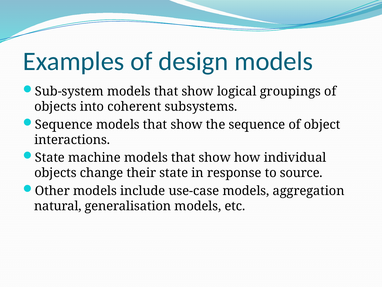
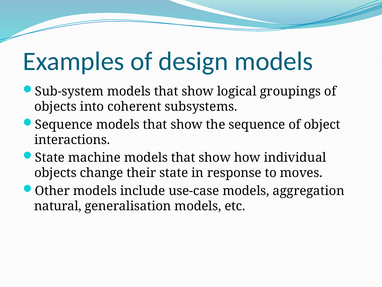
source: source -> moves
